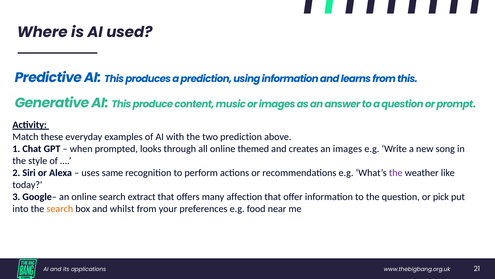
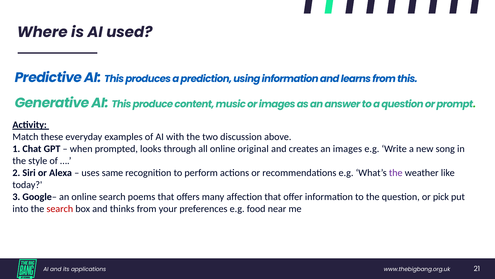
two prediction: prediction -> discussion
themed: themed -> original
extract: extract -> poems
search at (60, 209) colour: orange -> red
whilst: whilst -> thinks
